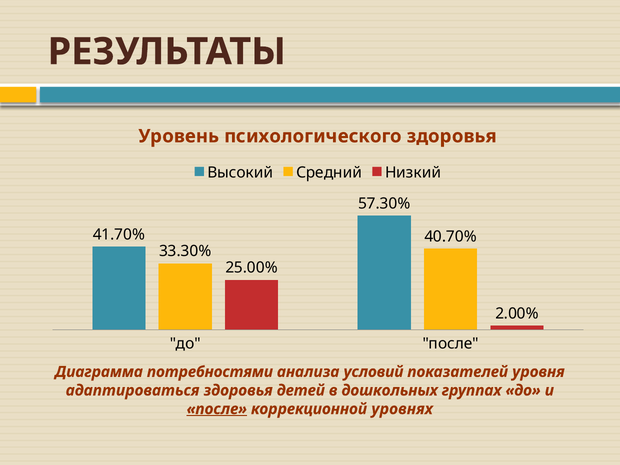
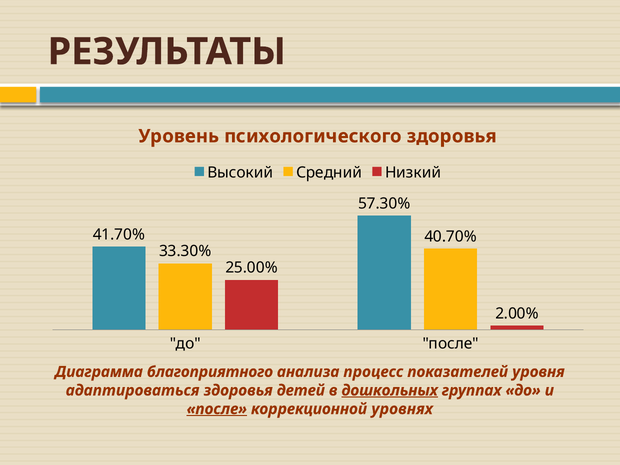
потребностями: потребностями -> благоприятного
условий: условий -> процесс
дошкольных underline: none -> present
